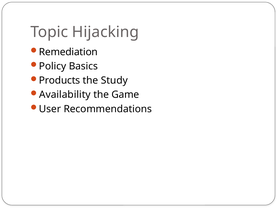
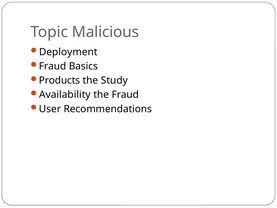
Hijacking: Hijacking -> Malicious
Remediation: Remediation -> Deployment
Policy at (53, 66): Policy -> Fraud
the Game: Game -> Fraud
